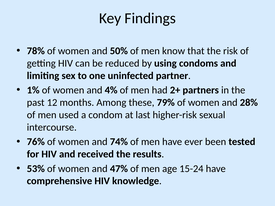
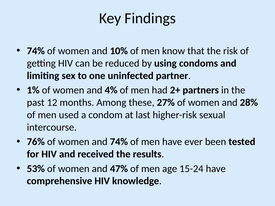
78% at (36, 51): 78% -> 74%
50%: 50% -> 10%
79%: 79% -> 27%
